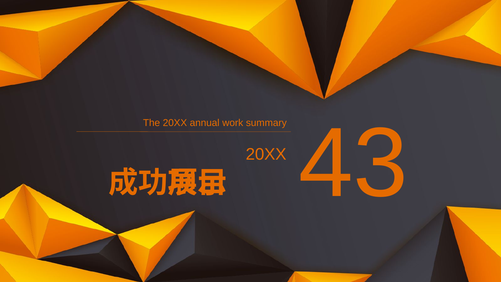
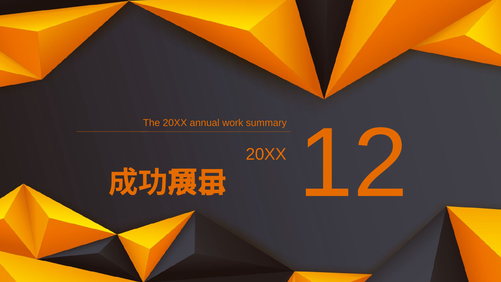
43: 43 -> 12
